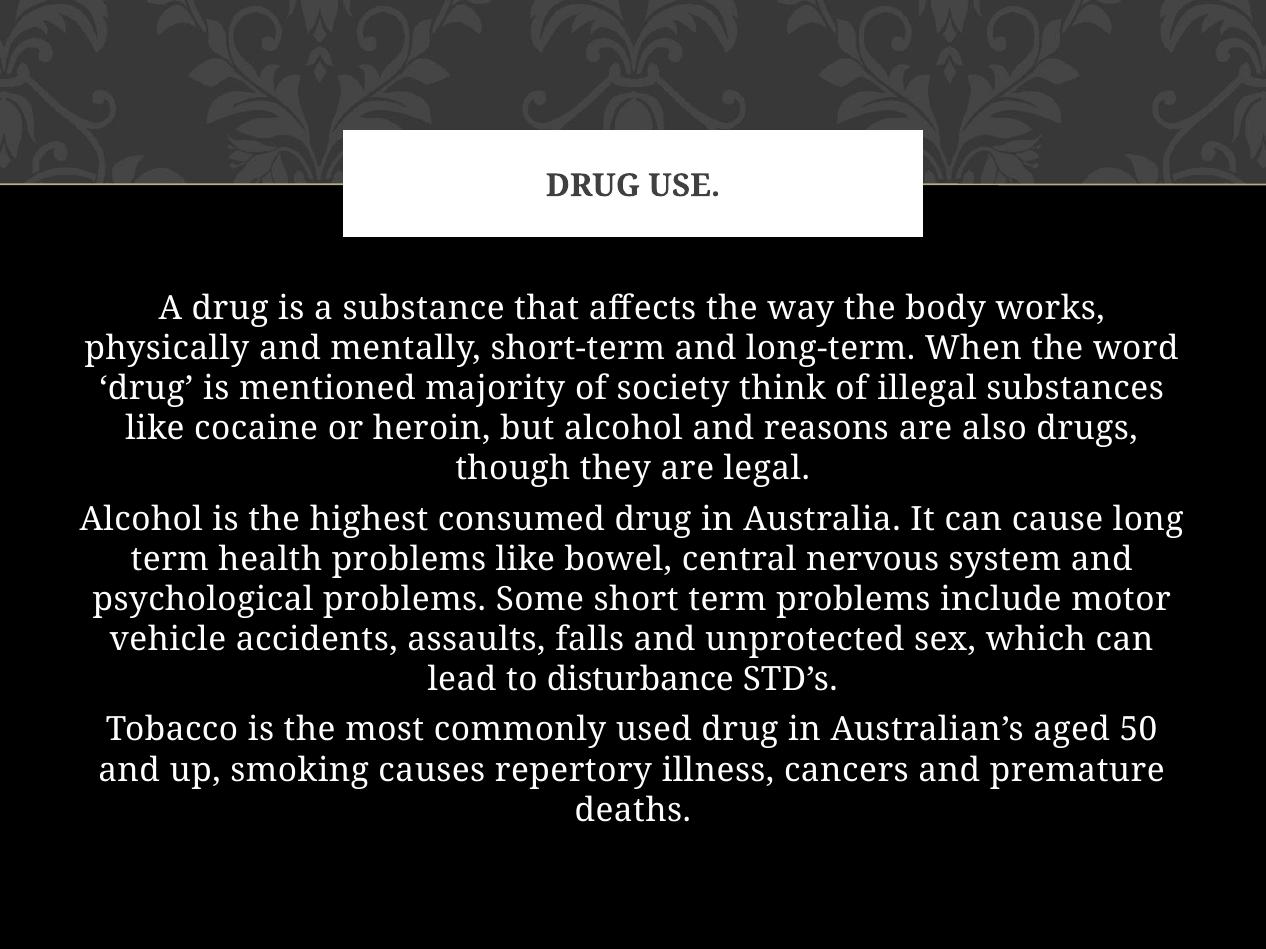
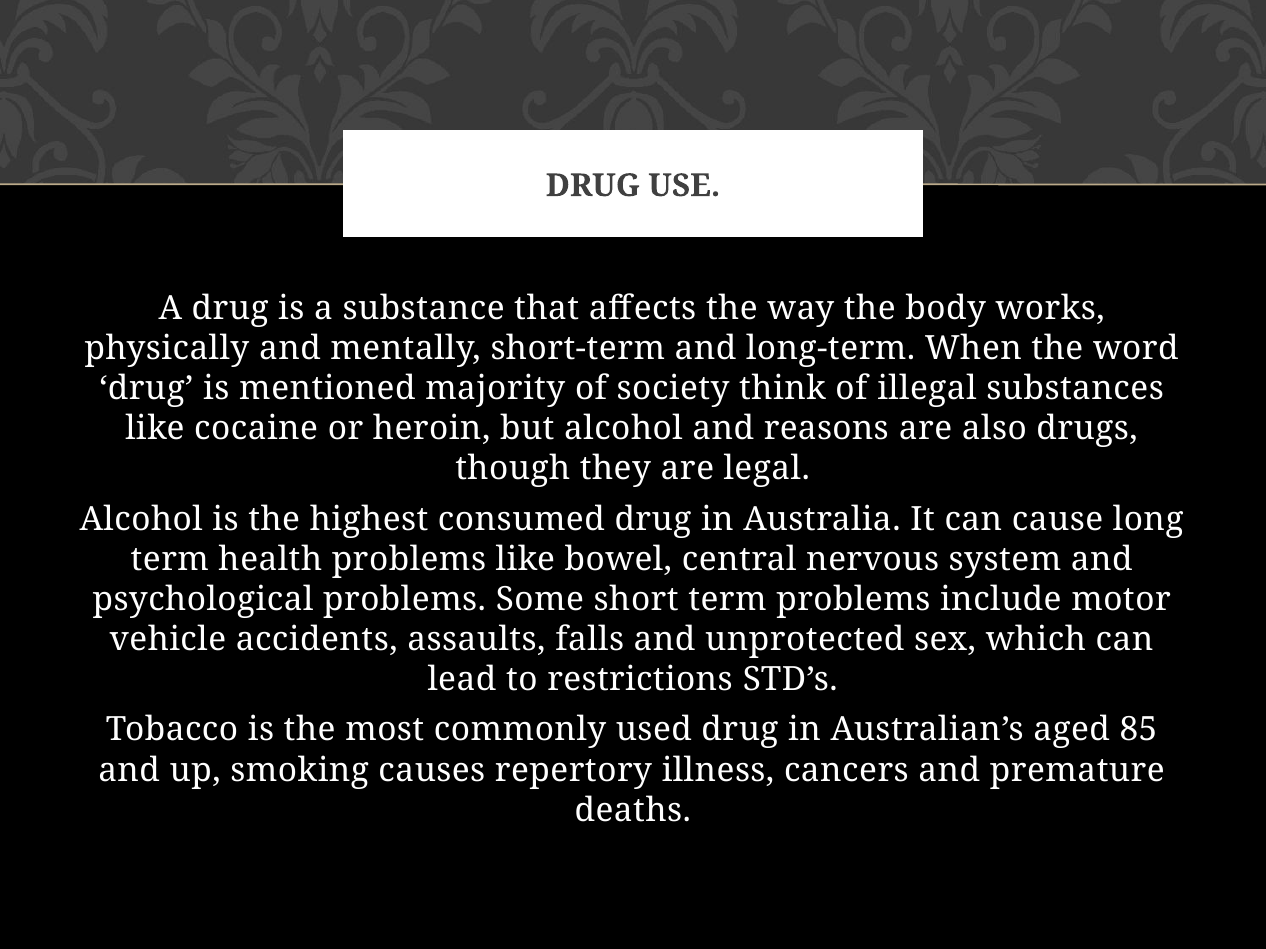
disturbance: disturbance -> restrictions
50: 50 -> 85
